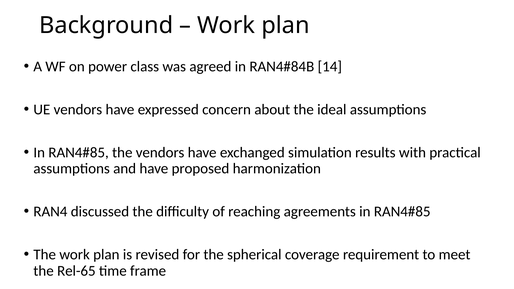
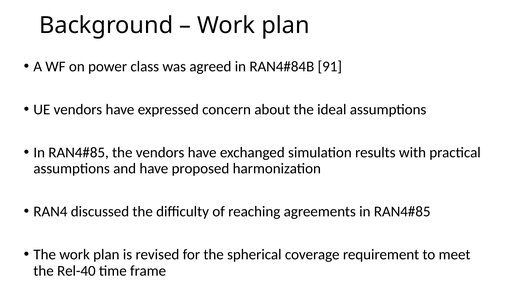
14: 14 -> 91
Rel-65: Rel-65 -> Rel-40
